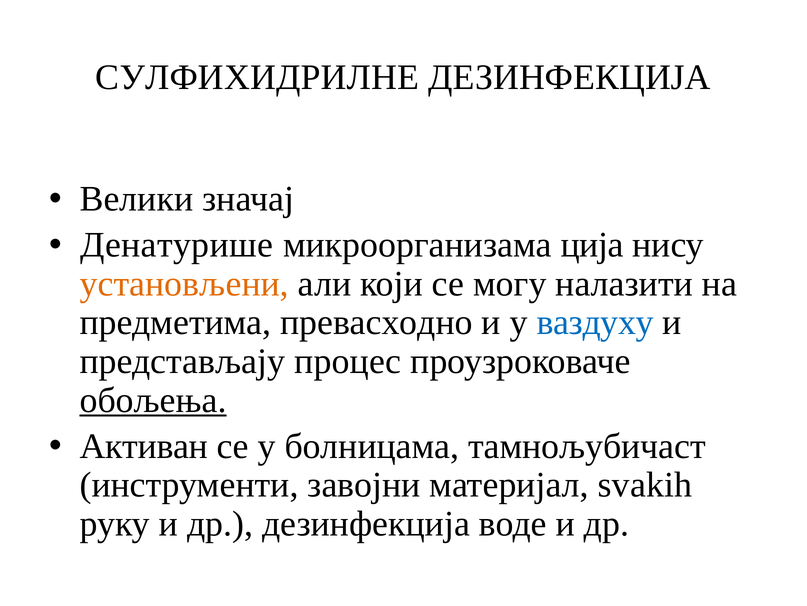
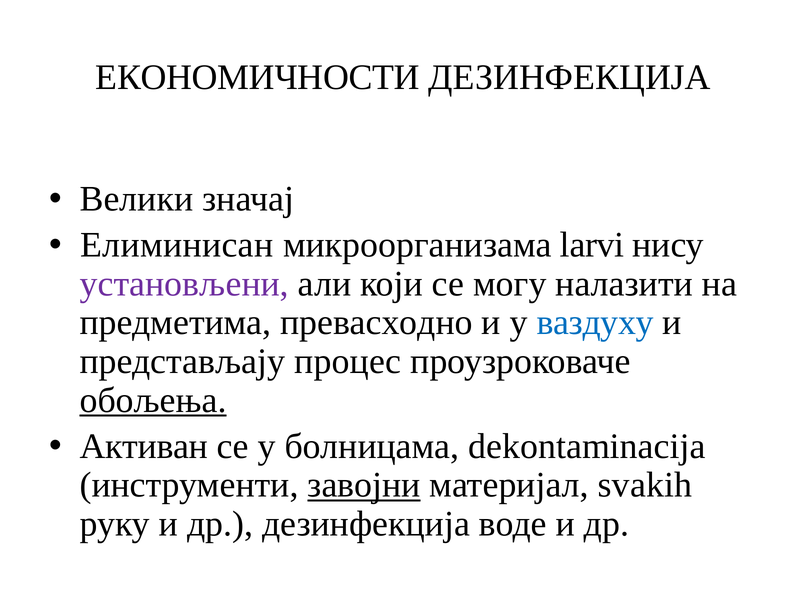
СУЛФИХИДРИЛНЕ: СУЛФИХИДРИЛНЕ -> ЕКОНОМИЧНОСТИ
Денатурише: Денатурише -> Елиминисан
ција: ција -> larvi
установљени colour: orange -> purple
тамнољубичаст: тамнољубичаст -> dekontaminacija
завојни underline: none -> present
